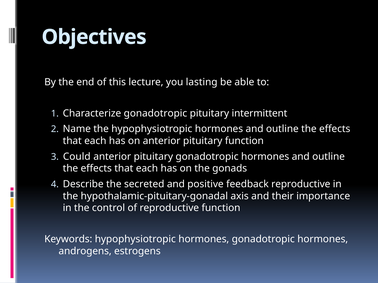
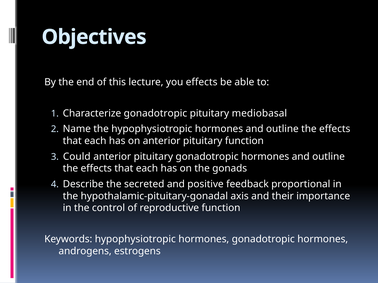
you lasting: lasting -> effects
intermittent: intermittent -> mediobasal
feedback reproductive: reproductive -> proportional
